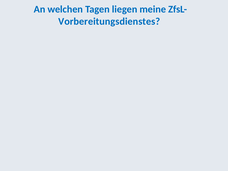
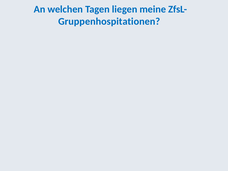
Vorbereitungsdienstes: Vorbereitungsdienstes -> Gruppenhospitationen
